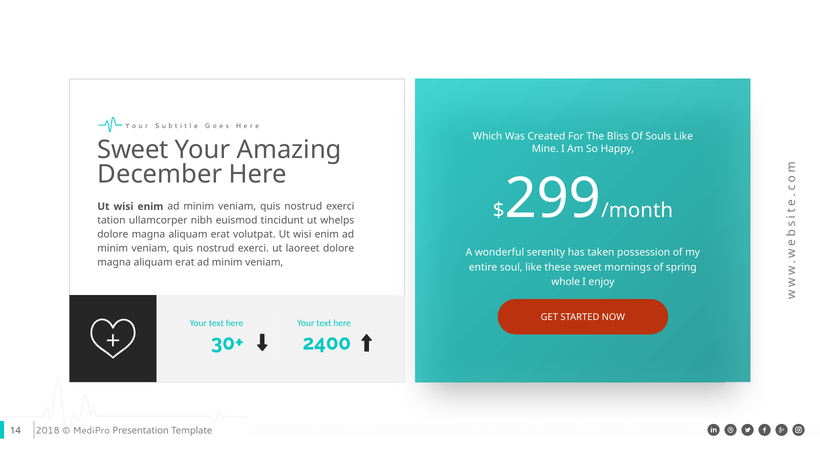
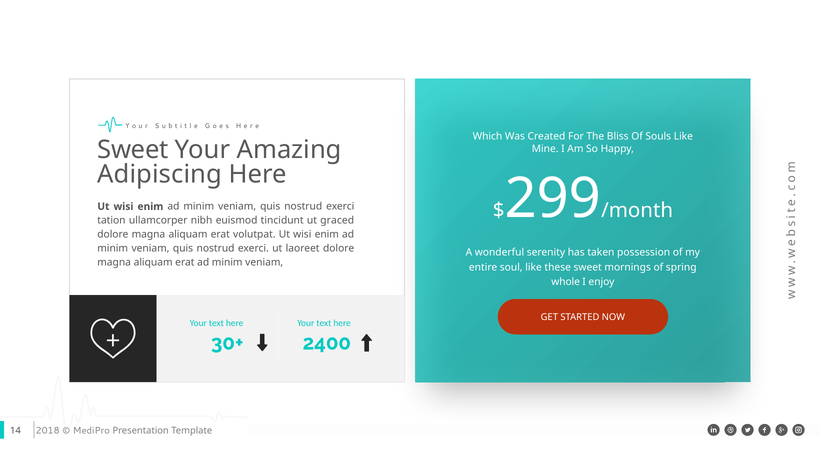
December: December -> Adipiscing
whelps: whelps -> graced
